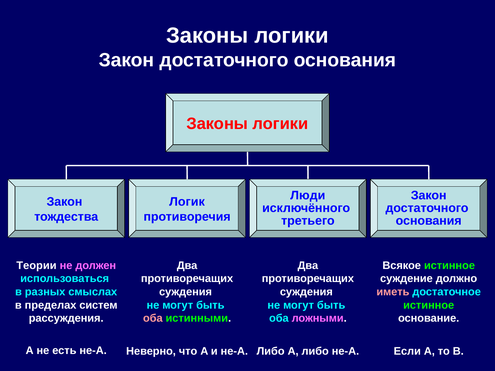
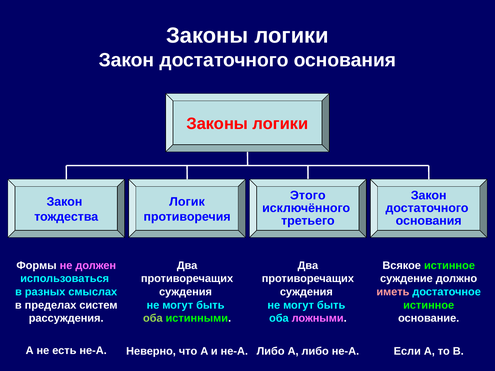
Люди: Люди -> Этого
Теории: Теории -> Формы
оба at (153, 318) colour: pink -> light green
